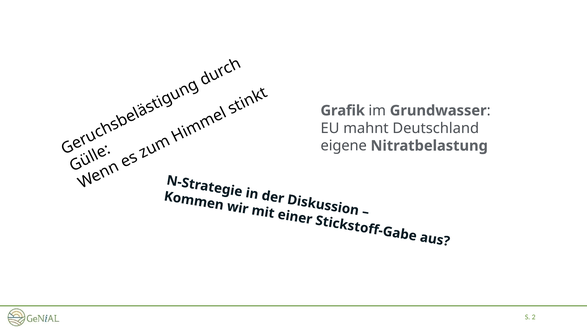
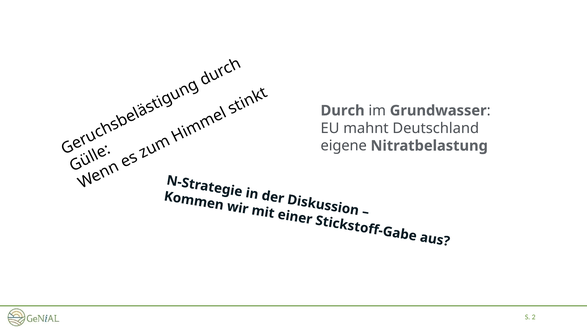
Grafik: Grafik -> Durch
